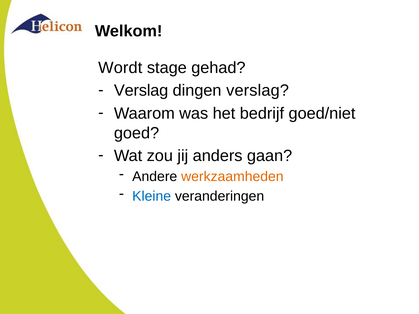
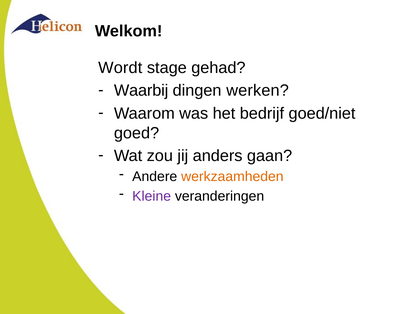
Verslag at (141, 91): Verslag -> Waarbij
dingen verslag: verslag -> werken
Kleine colour: blue -> purple
